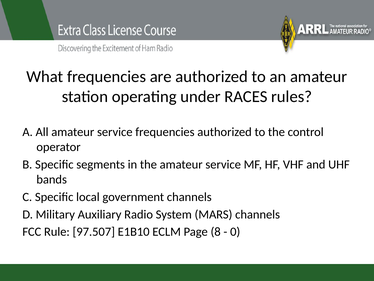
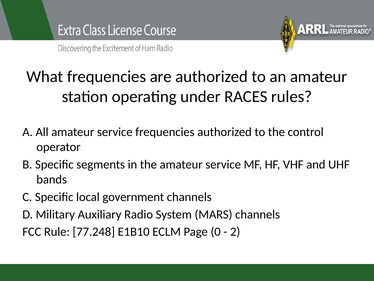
97.507: 97.507 -> 77.248
8: 8 -> 0
0: 0 -> 2
